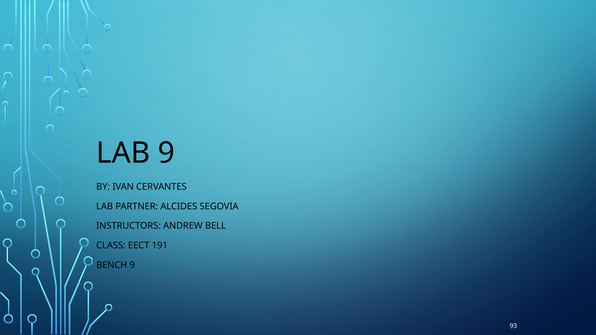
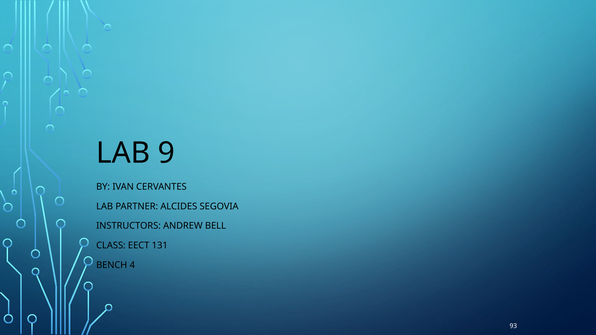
191: 191 -> 131
BENCH 9: 9 -> 4
